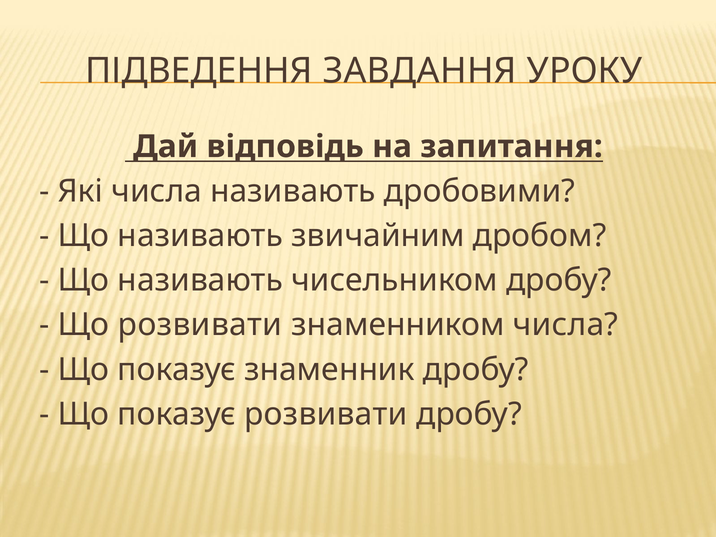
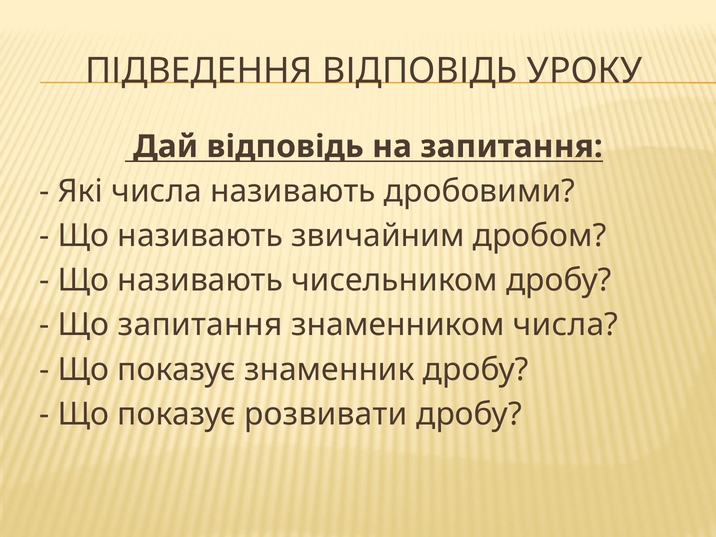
ПІДВЕДЕННЯ ЗАВДАННЯ: ЗАВДАННЯ -> ВІДПОВІДЬ
Що розвивати: розвивати -> запитання
